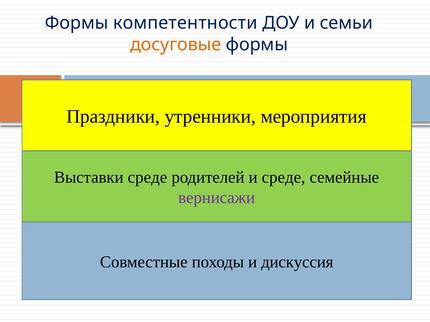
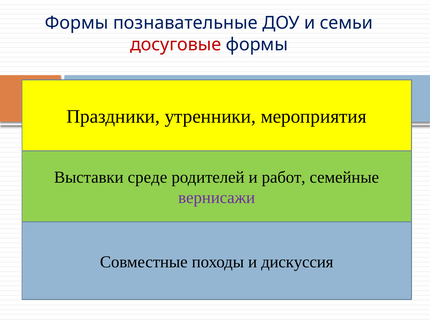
компетентности: компетентности -> познавательные
досуговые colour: orange -> red
и среде: среде -> работ
